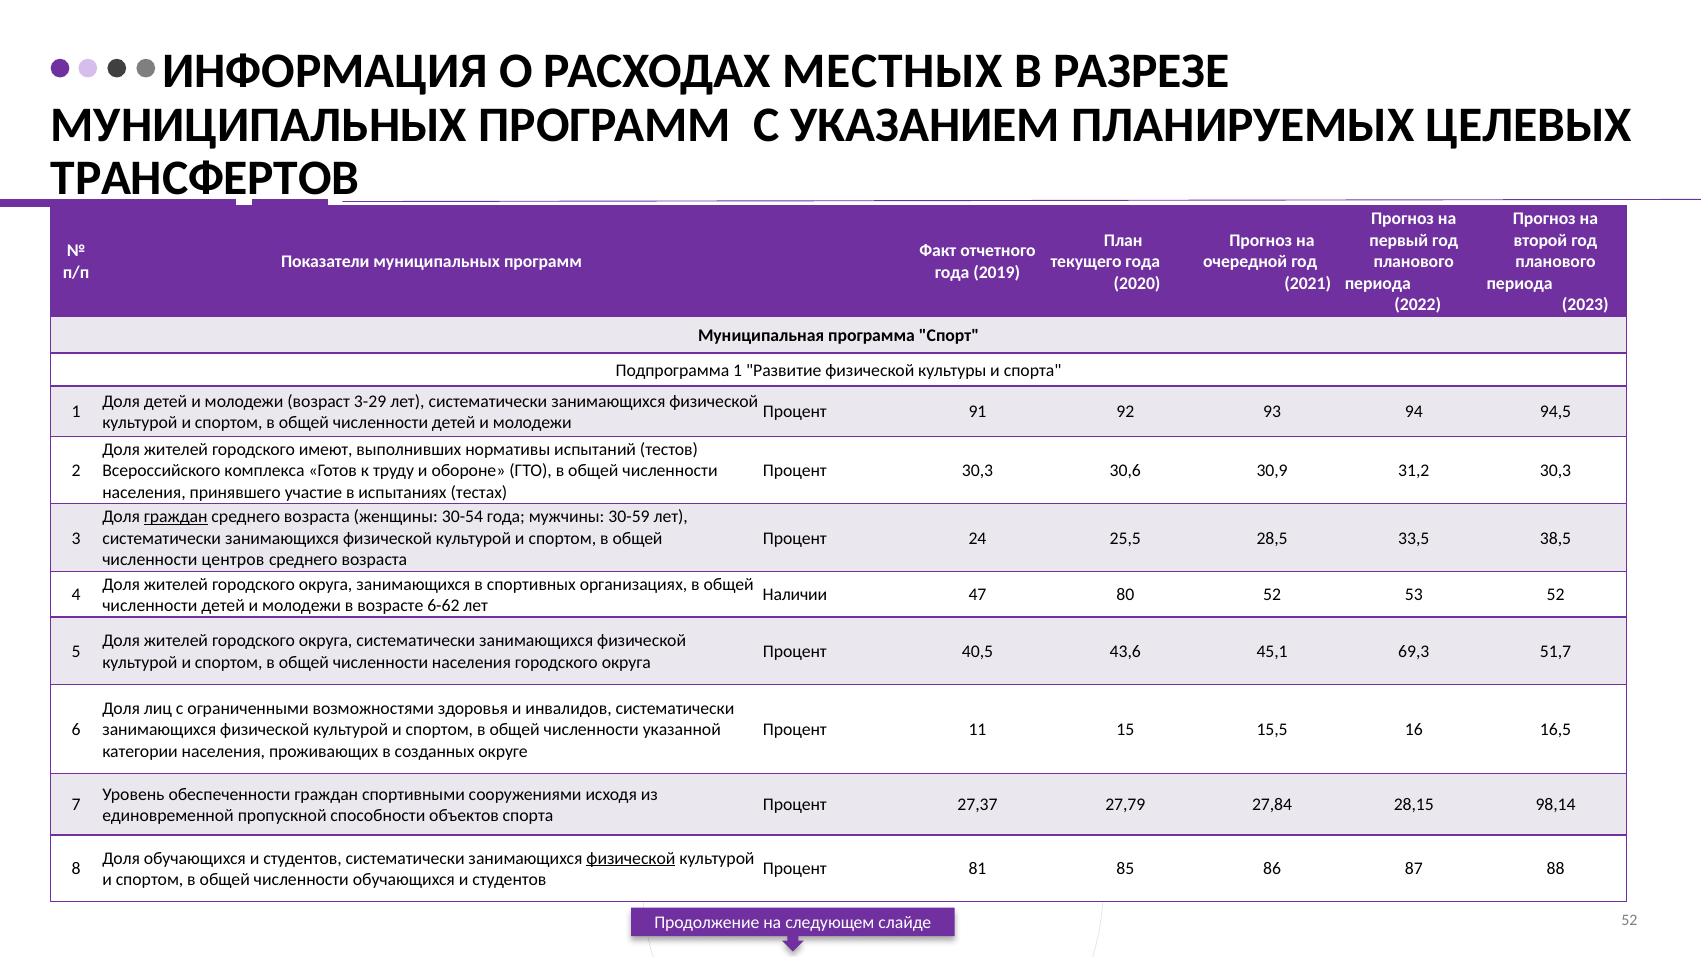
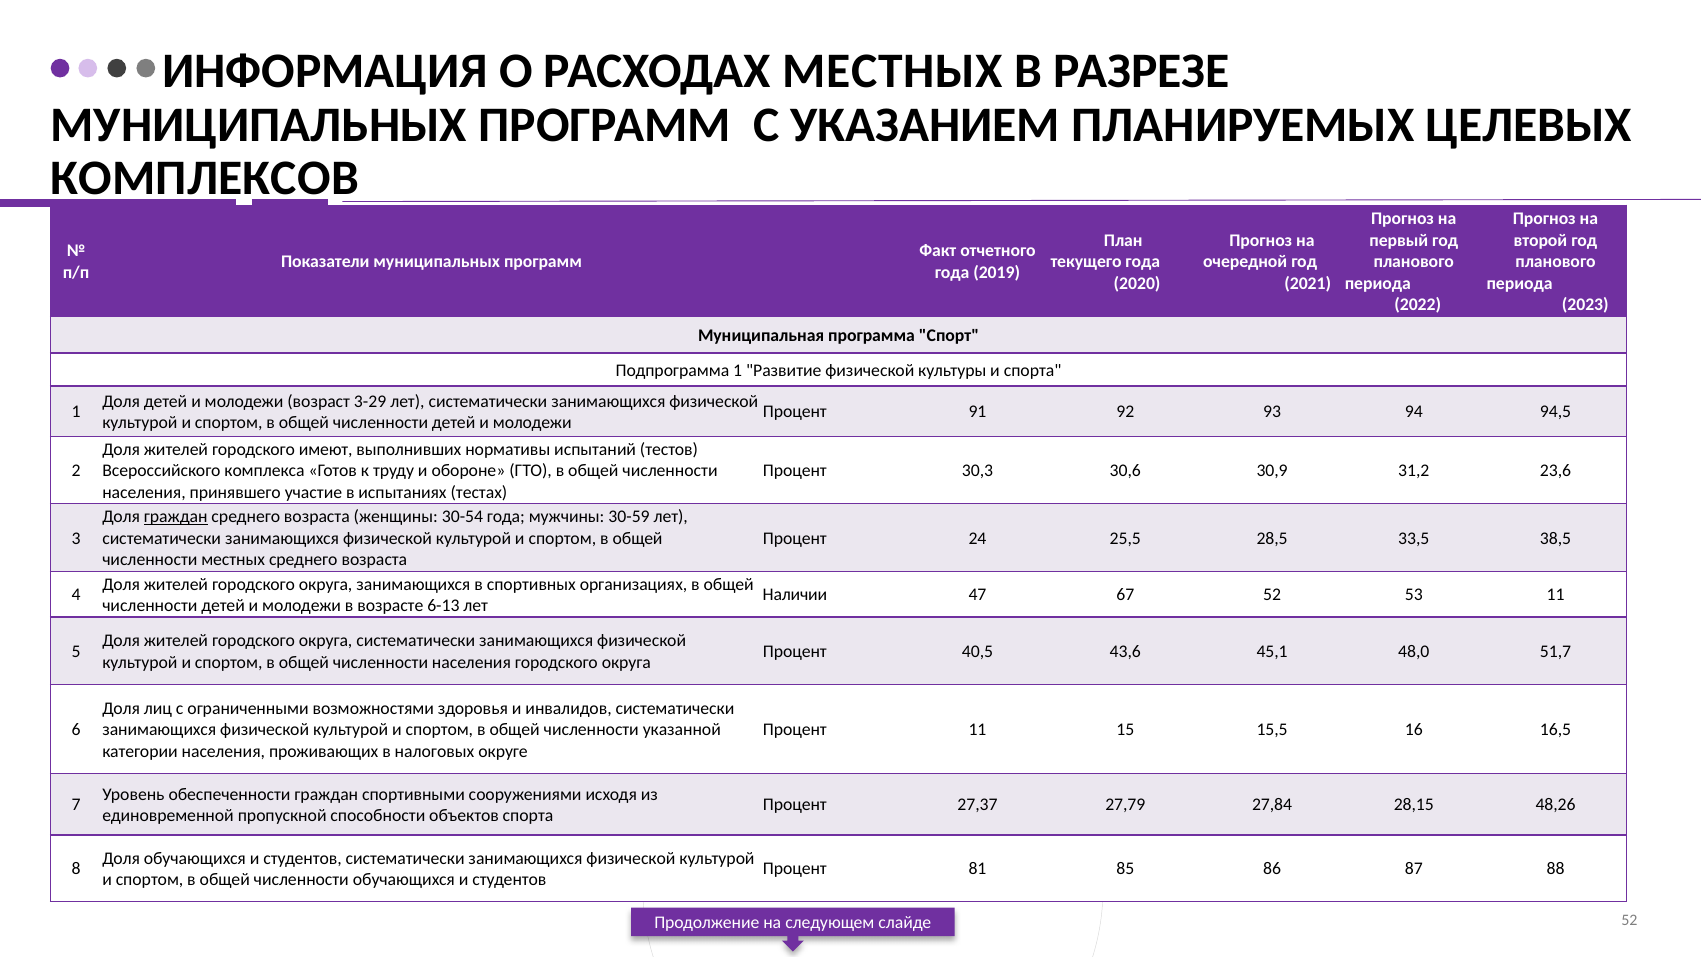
ТРАНСФЕРТОВ: ТРАНСФЕРТОВ -> КОМПЛЕКСОВ
31,2 30,3: 30,3 -> 23,6
численности центров: центров -> местных
80: 80 -> 67
53 52: 52 -> 11
6-62: 6-62 -> 6-13
69,3: 69,3 -> 48,0
созданных: созданных -> налоговых
98,14: 98,14 -> 48,26
физической at (631, 858) underline: present -> none
